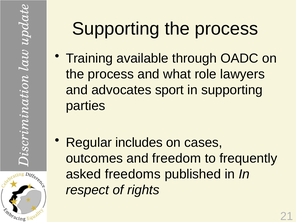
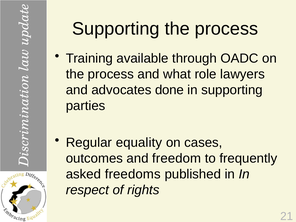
sport: sport -> done
includes: includes -> equality
